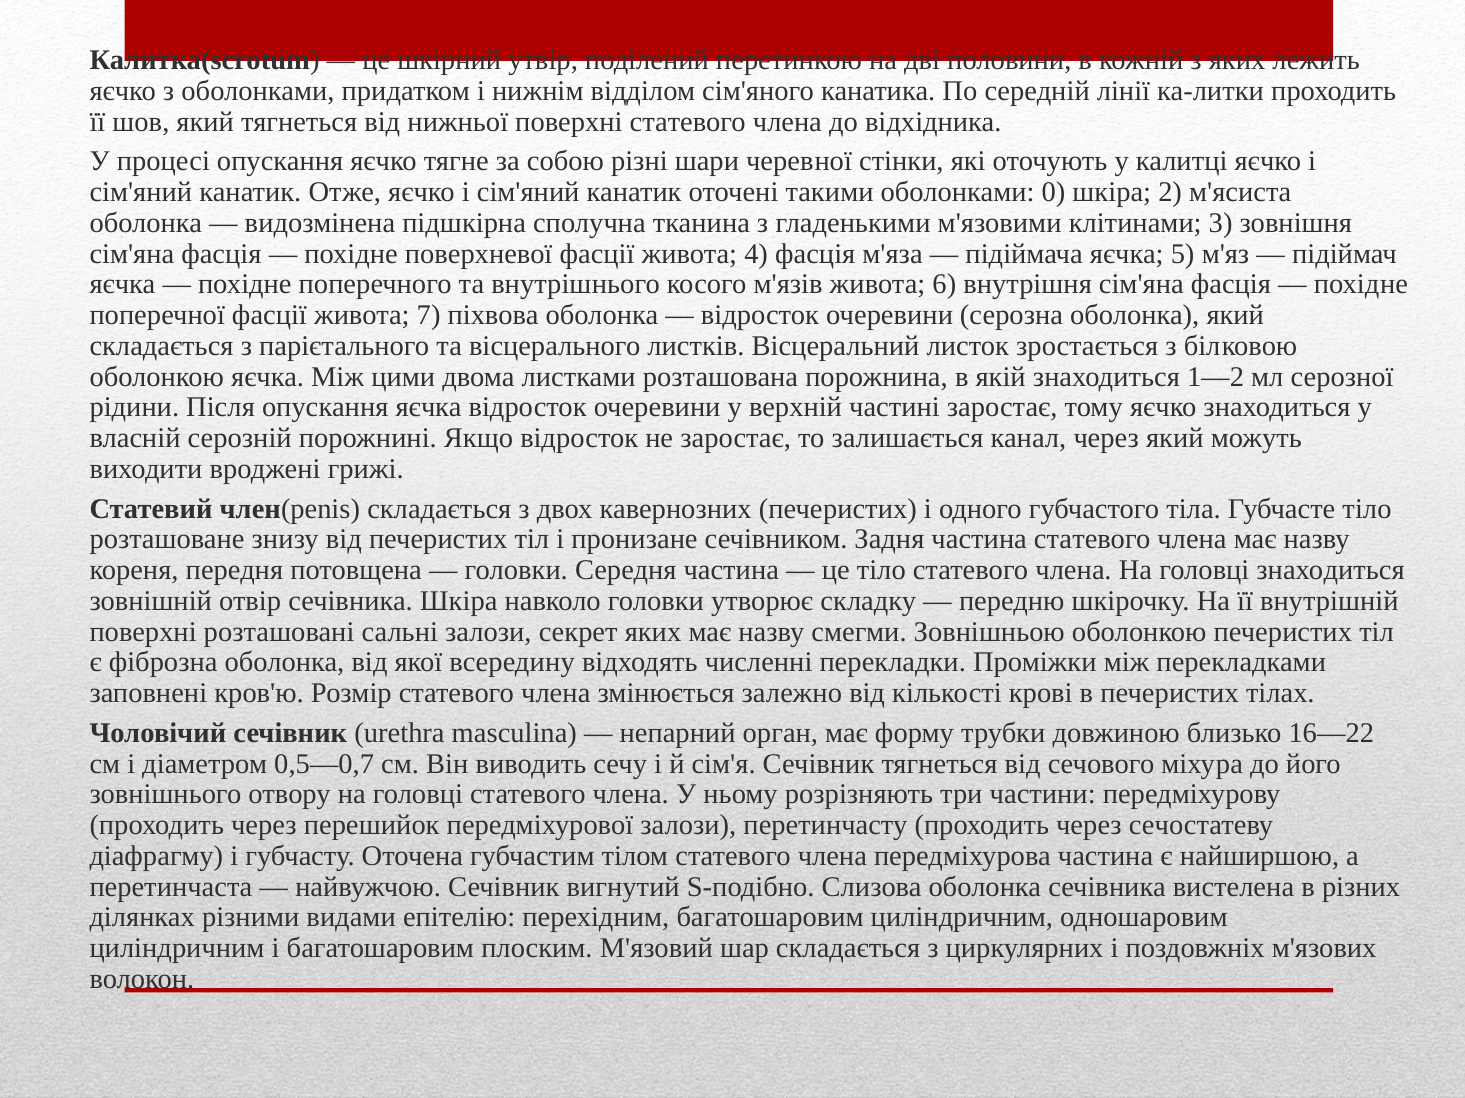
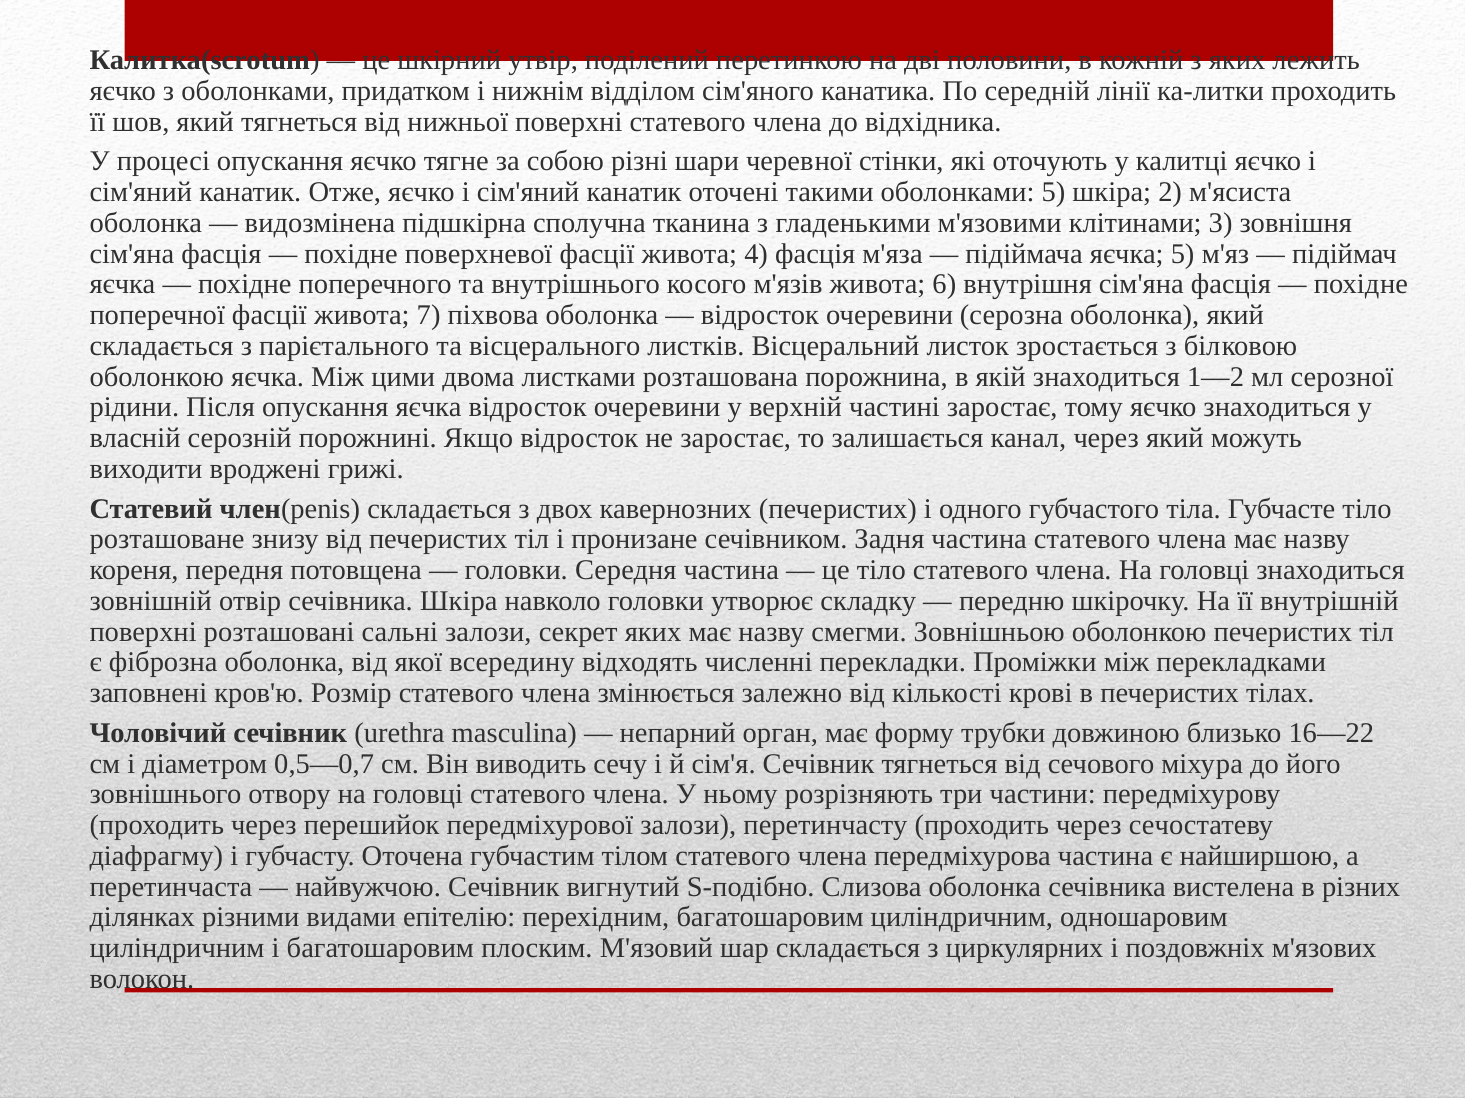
оболонками 0: 0 -> 5
